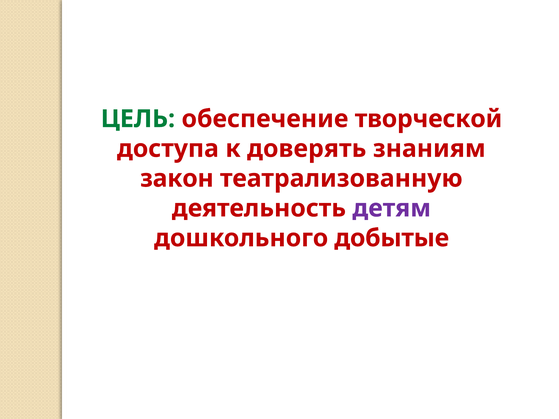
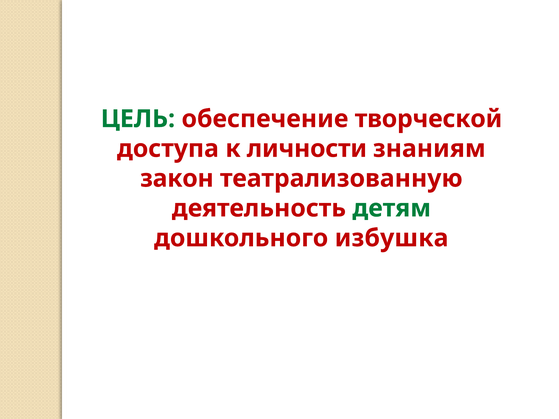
доверять: доверять -> личности
детям colour: purple -> green
добытые: добытые -> избушка
